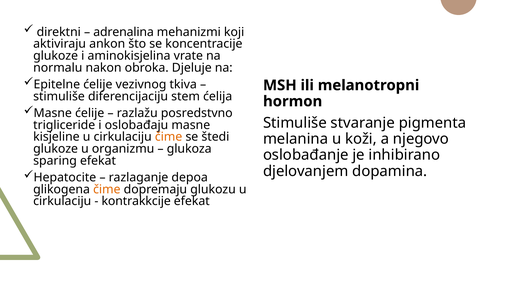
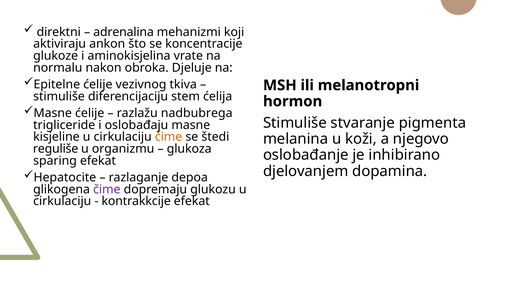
posredstvno: posredstvno -> nadbubrega
glukoze at (56, 149): glukoze -> reguliše
čime at (107, 189) colour: orange -> purple
